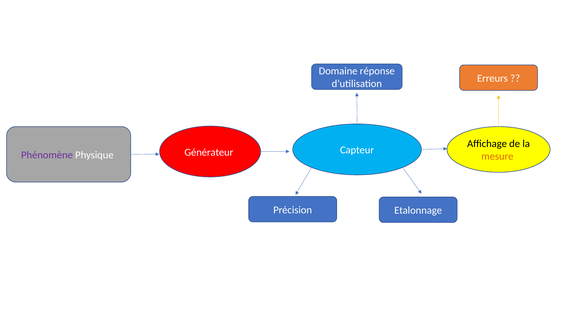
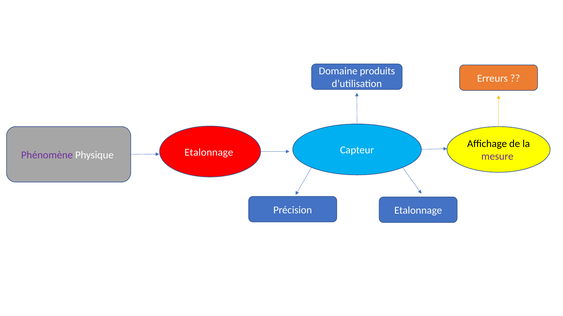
réponse: réponse -> produits
Physique Générateur: Générateur -> Etalonnage
mesure colour: orange -> purple
